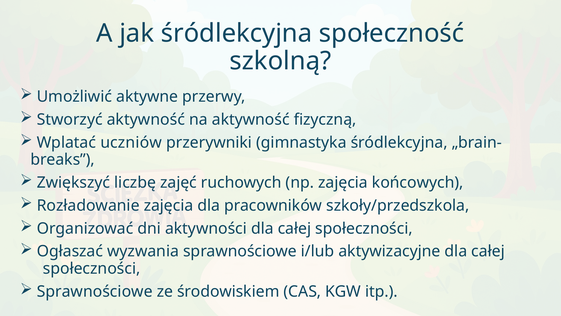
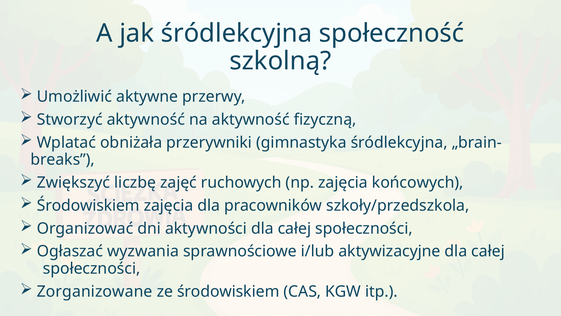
uczniów: uczniów -> obniżała
Rozładowanie at (88, 205): Rozładowanie -> Środowiskiem
Sprawnościowe at (95, 291): Sprawnościowe -> Zorganizowane
